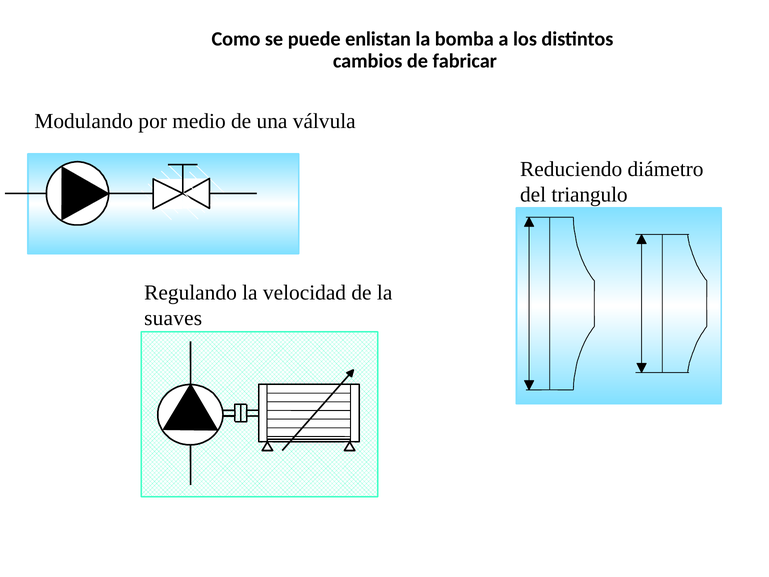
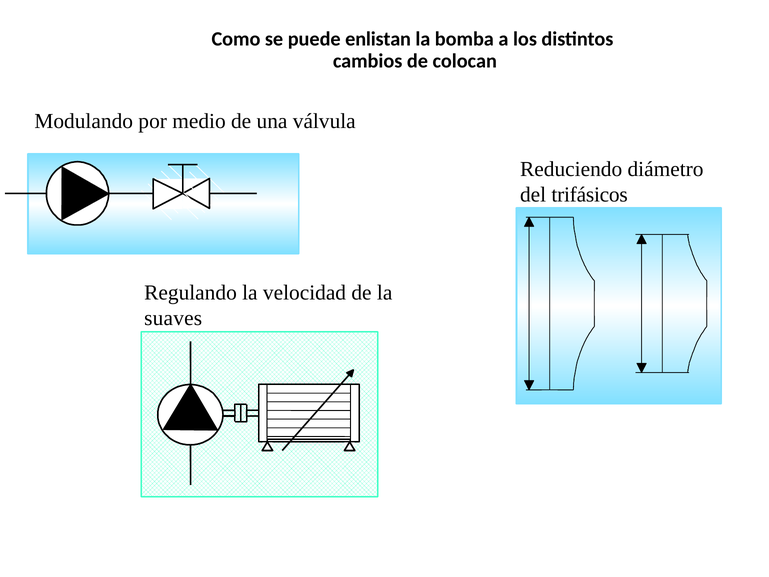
fabricar: fabricar -> colocan
triangulo: triangulo -> trifásicos
